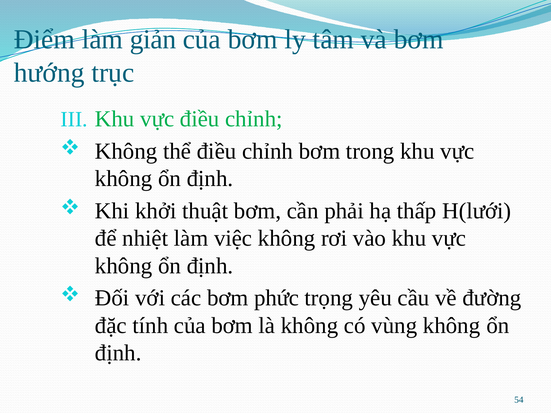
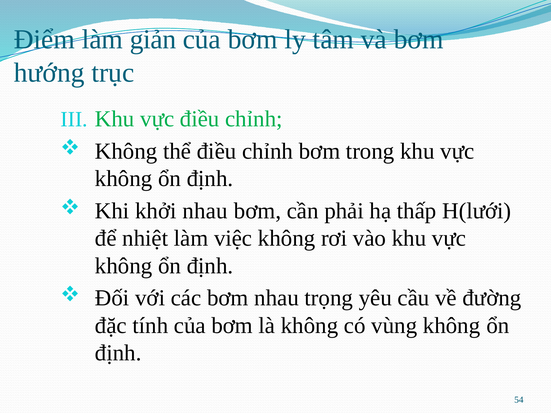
khởi thuật: thuật -> nhau
bơm phức: phức -> nhau
